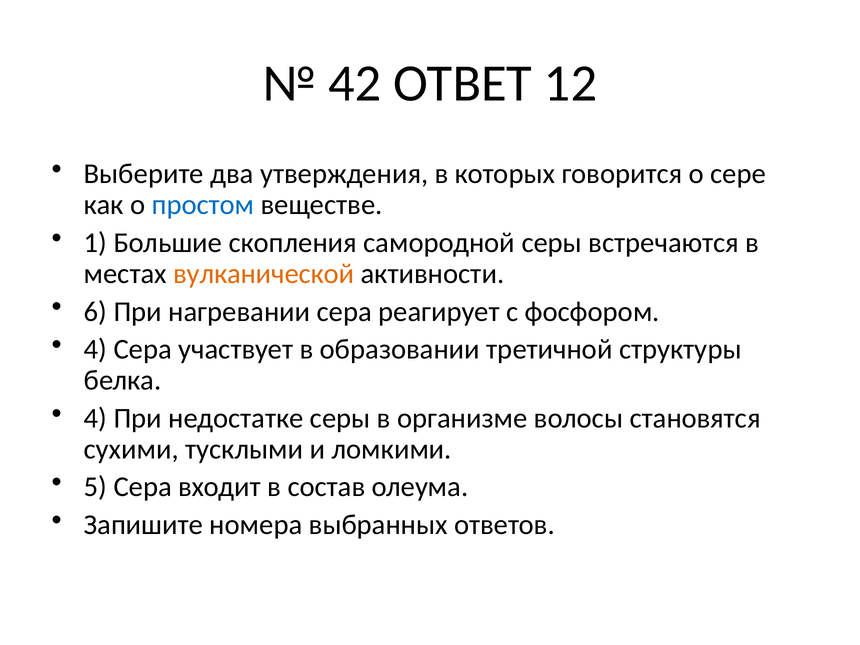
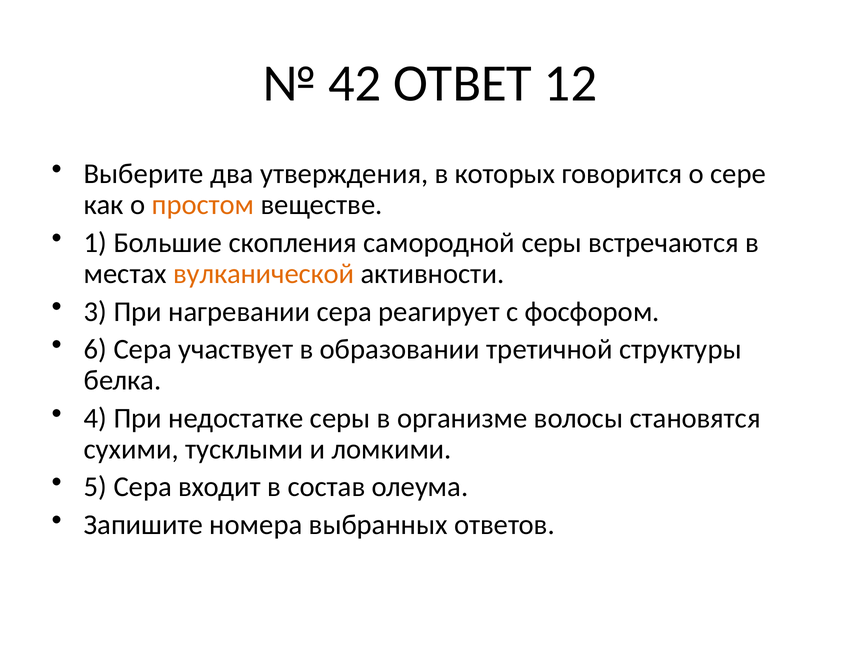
простом colour: blue -> orange
6: 6 -> 3
4 at (95, 349): 4 -> 6
